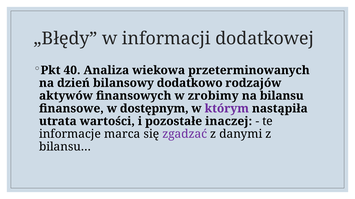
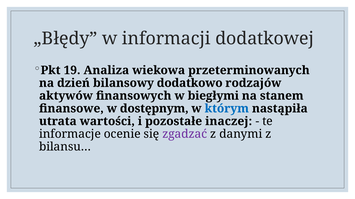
40: 40 -> 19
zrobimy: zrobimy -> biegłymi
bilansu: bilansu -> stanem
którym colour: purple -> blue
marca: marca -> ocenie
